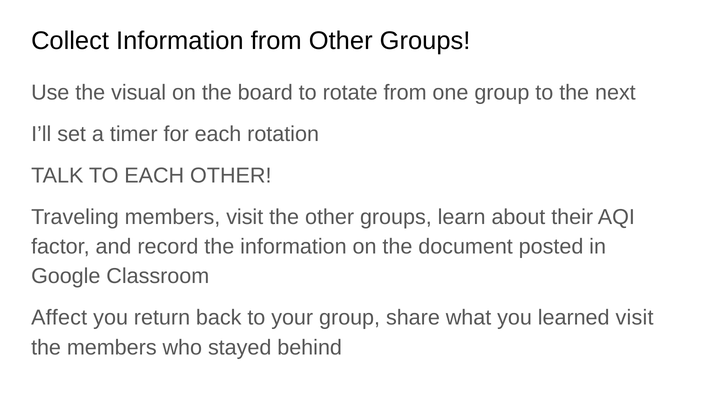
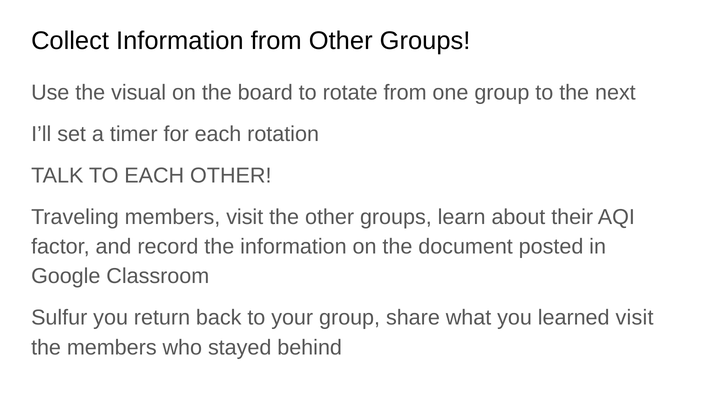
Affect: Affect -> Sulfur
